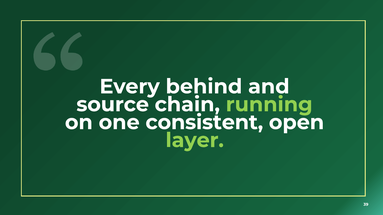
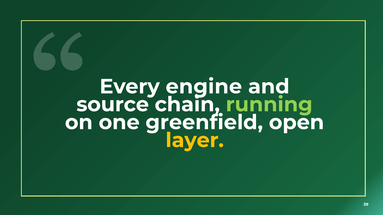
behind: behind -> engine
consistent: consistent -> greenfield
layer colour: light green -> yellow
